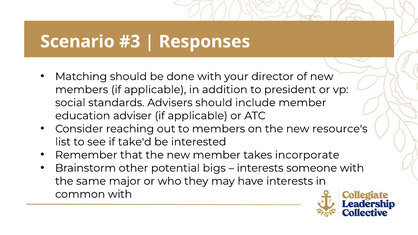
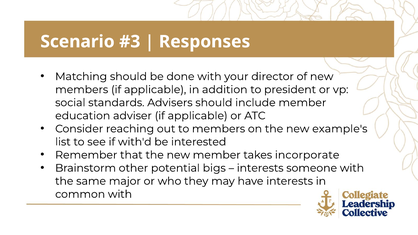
resource's: resource's -> example's
take'd: take'd -> with'd
